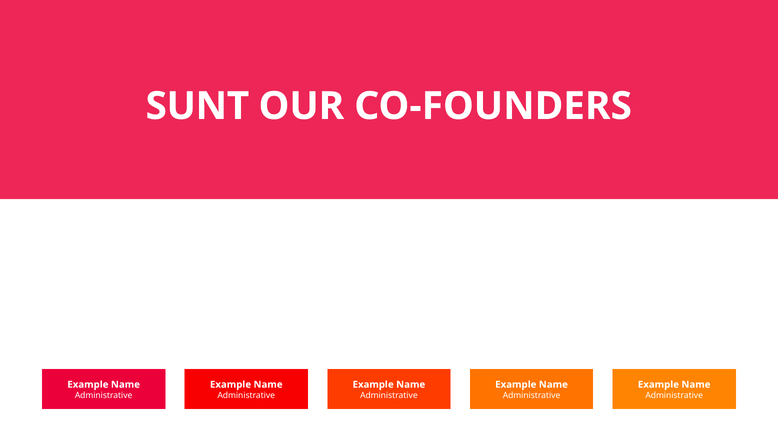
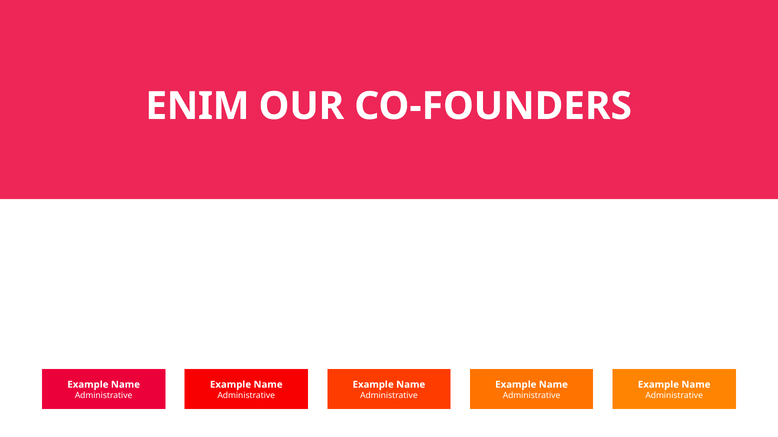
SUNT: SUNT -> ENIM
